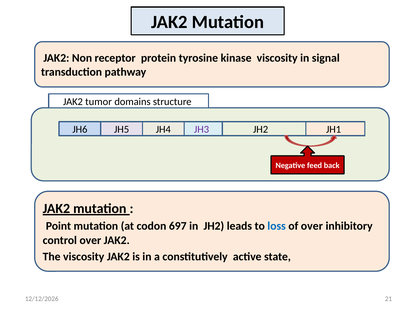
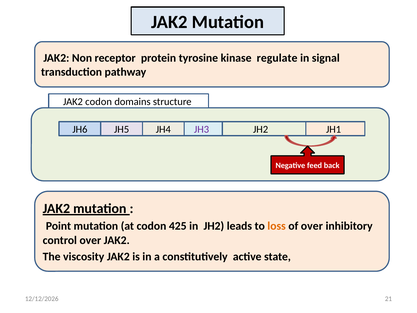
kinase viscosity: viscosity -> regulate
JAK2 tumor: tumor -> codon
697: 697 -> 425
loss colour: blue -> orange
